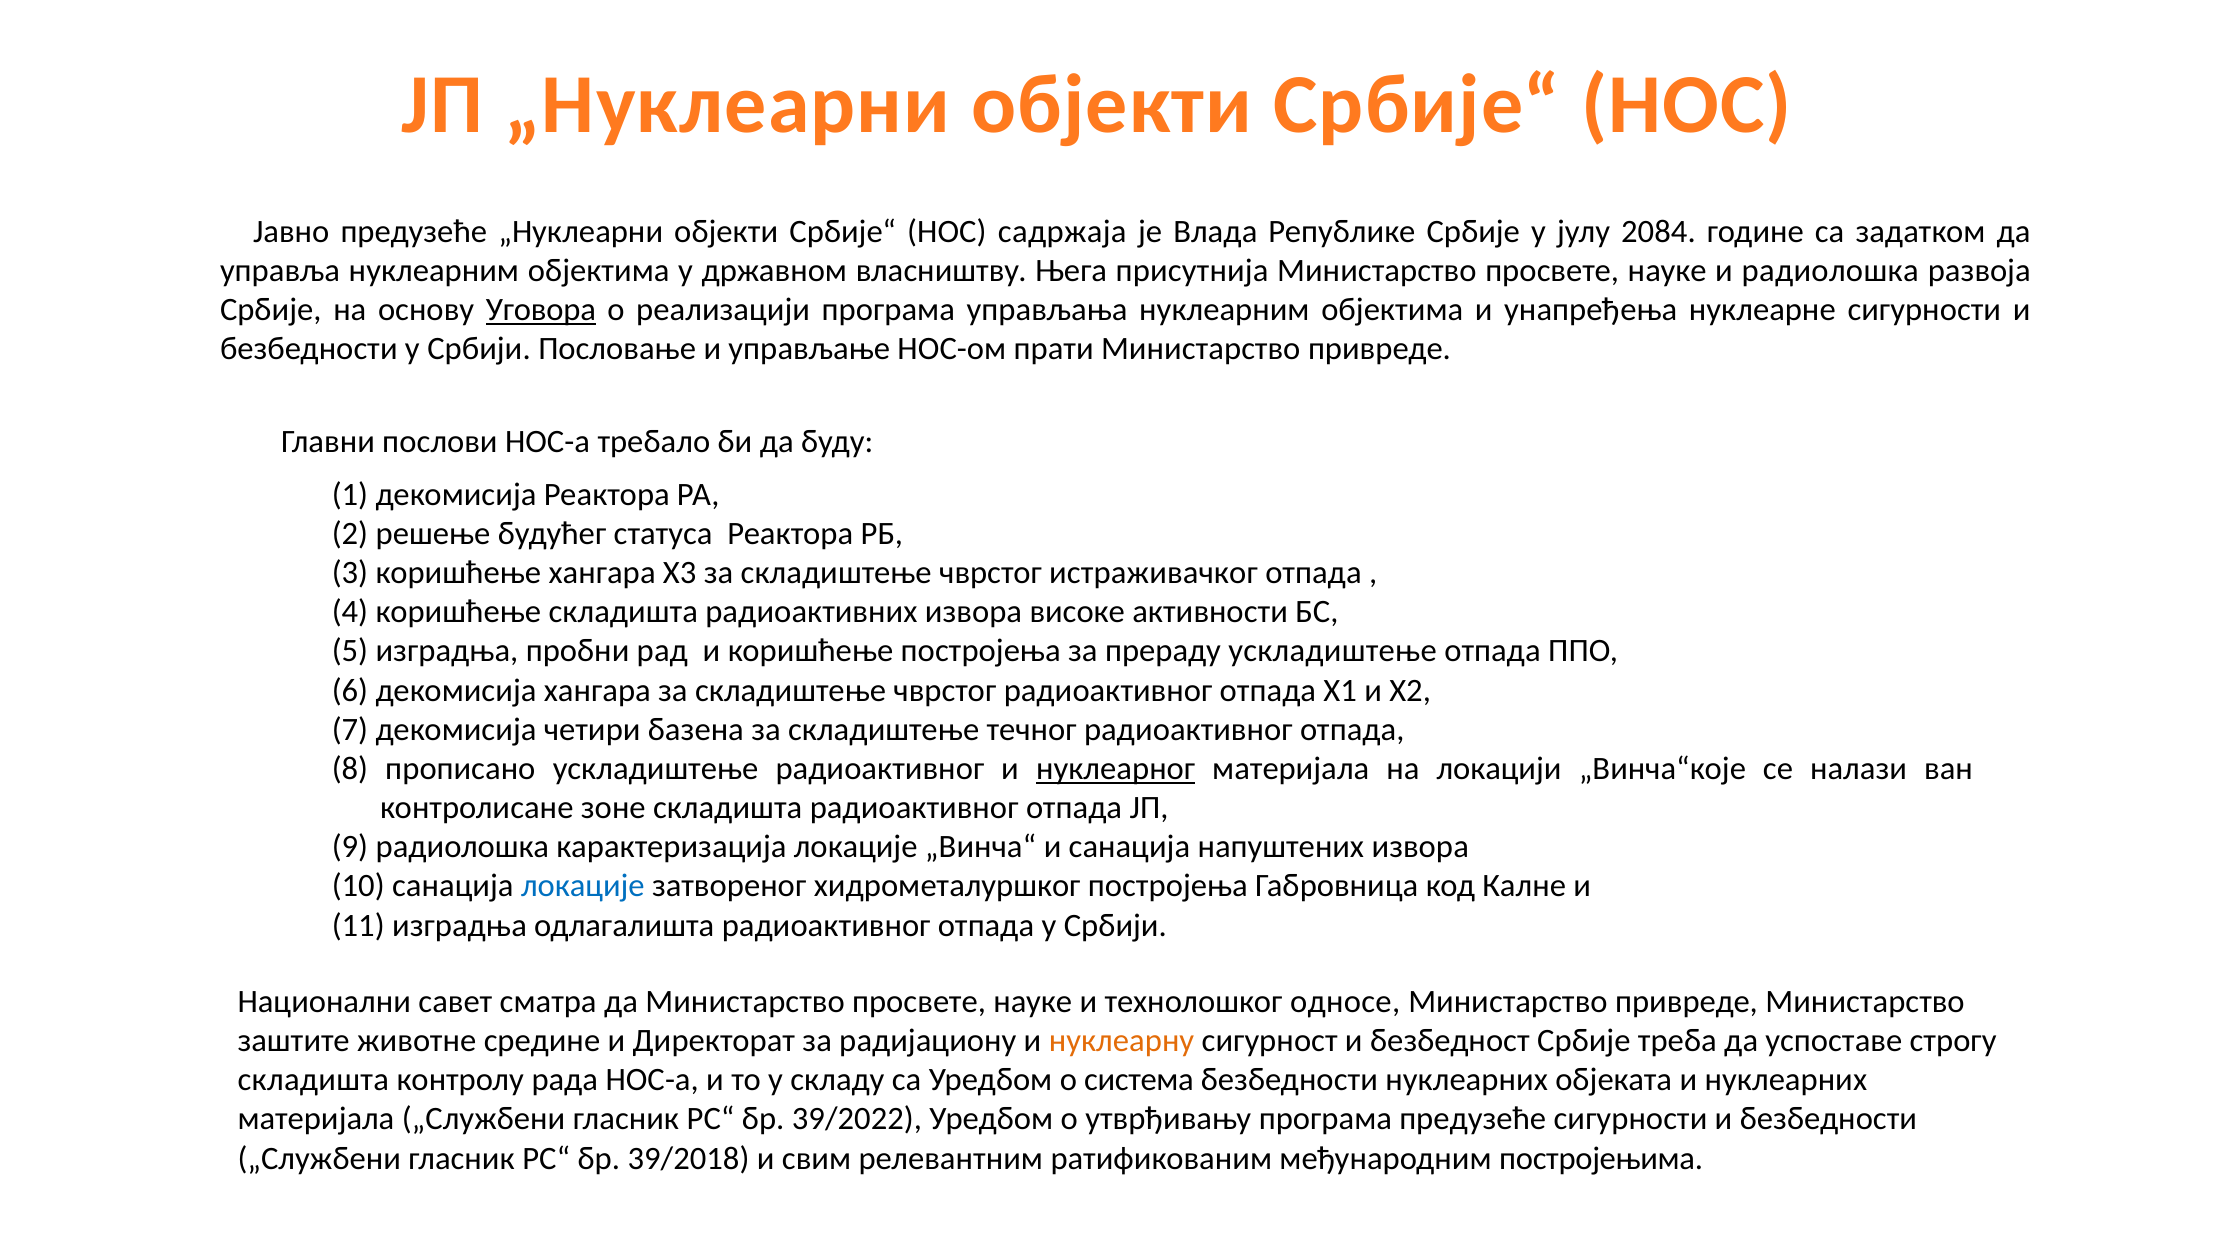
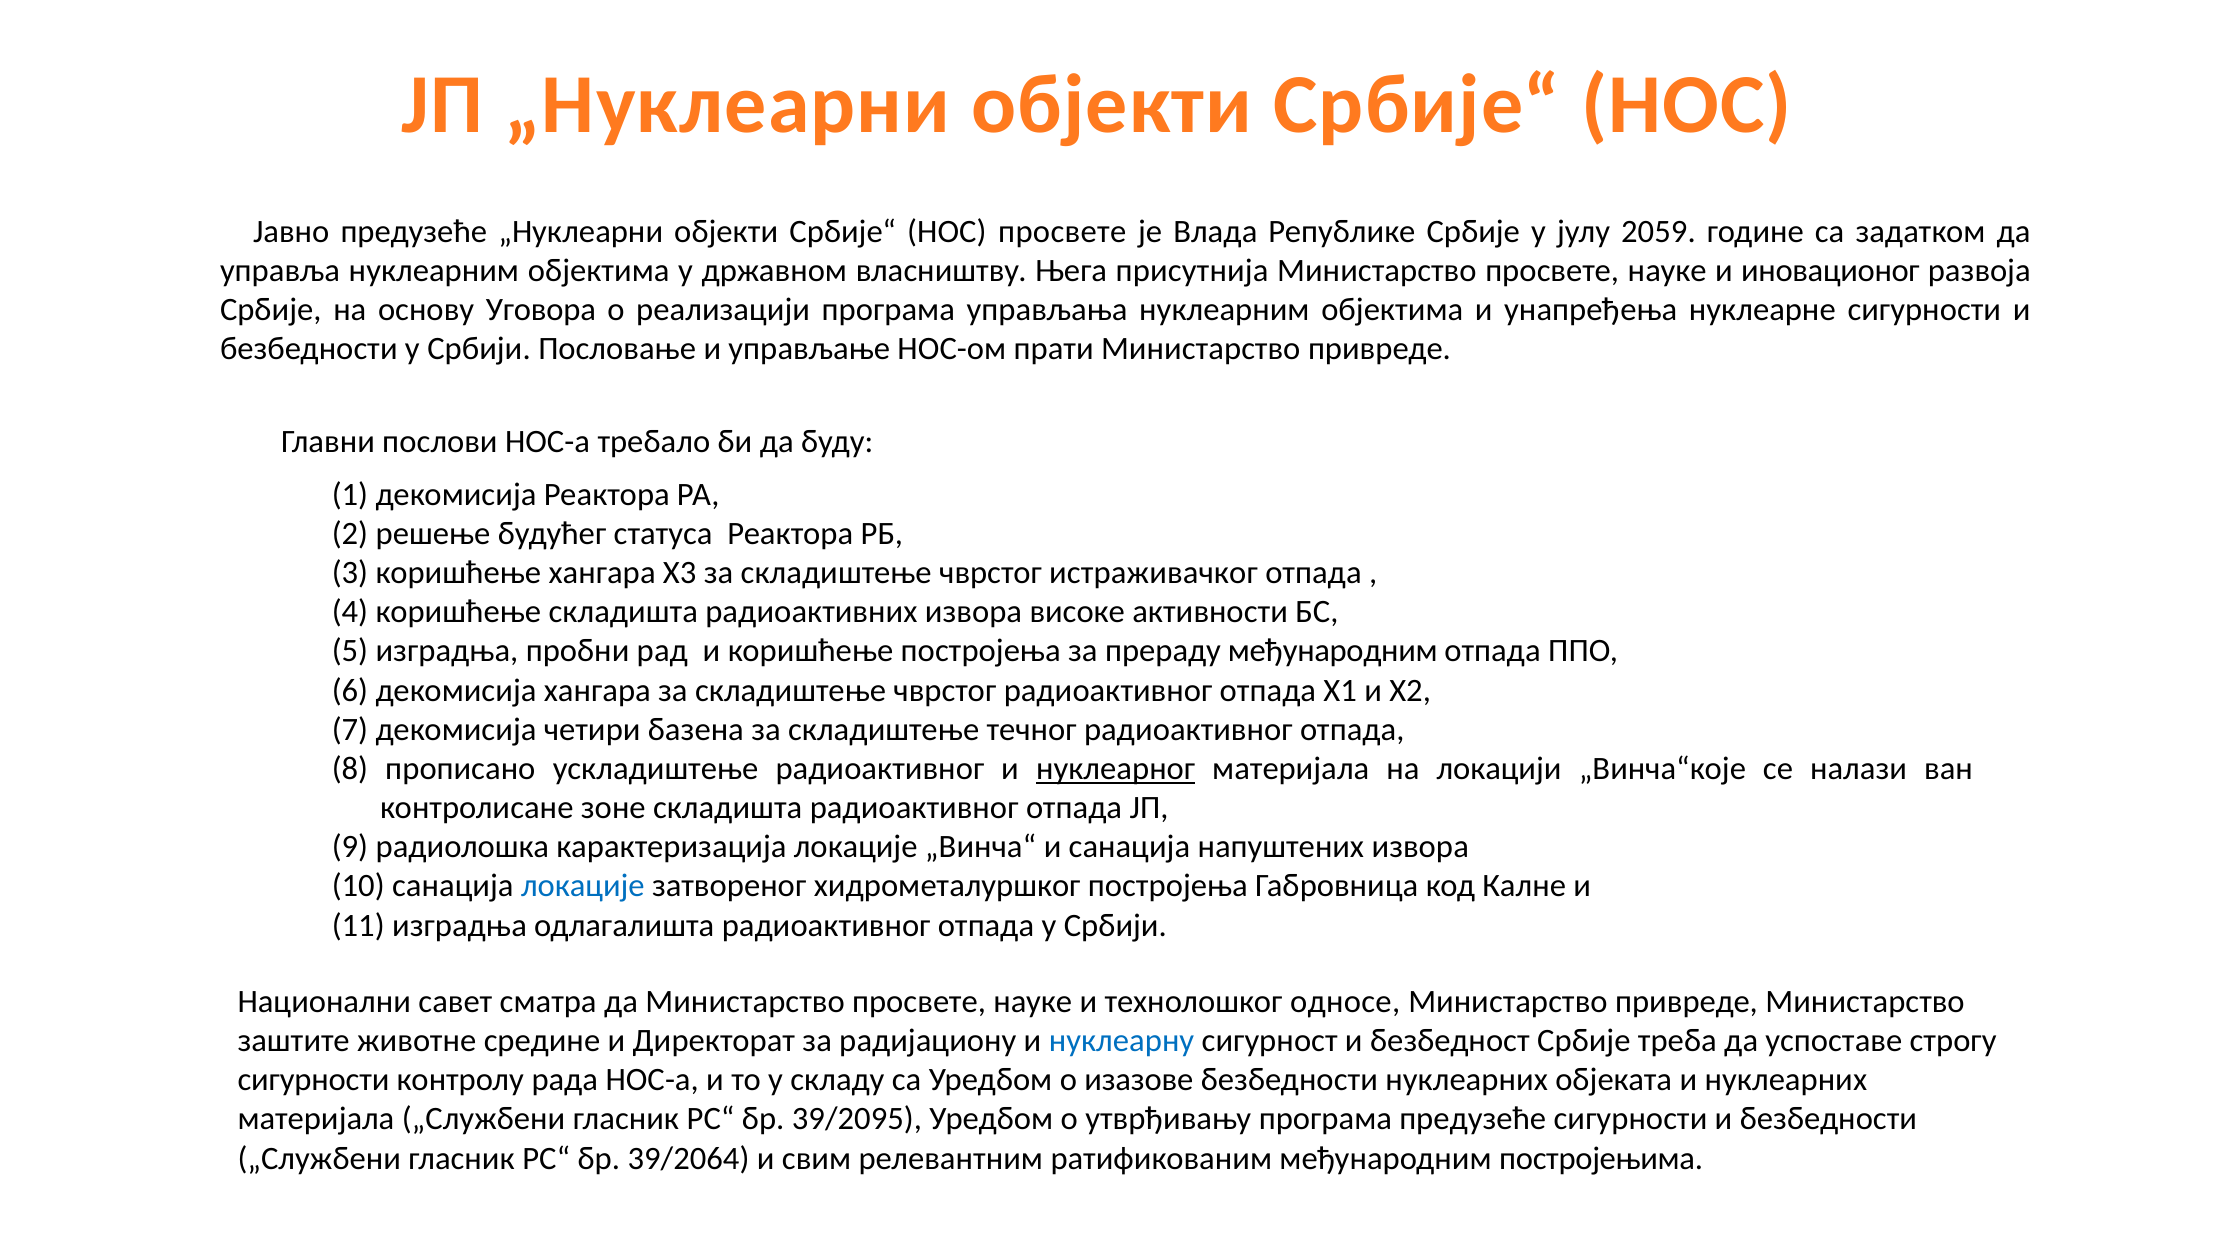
НОС садржаја: садржаја -> просвете
2084: 2084 -> 2059
и радиолошка: радиолошка -> иновационог
Уговора underline: present -> none
прераду ускладиштење: ускладиштење -> међународним
нуклеарну colour: orange -> blue
складишта at (313, 1080): складишта -> сигурности
система: система -> изазове
39/2022: 39/2022 -> 39/2095
39/2018: 39/2018 -> 39/2064
